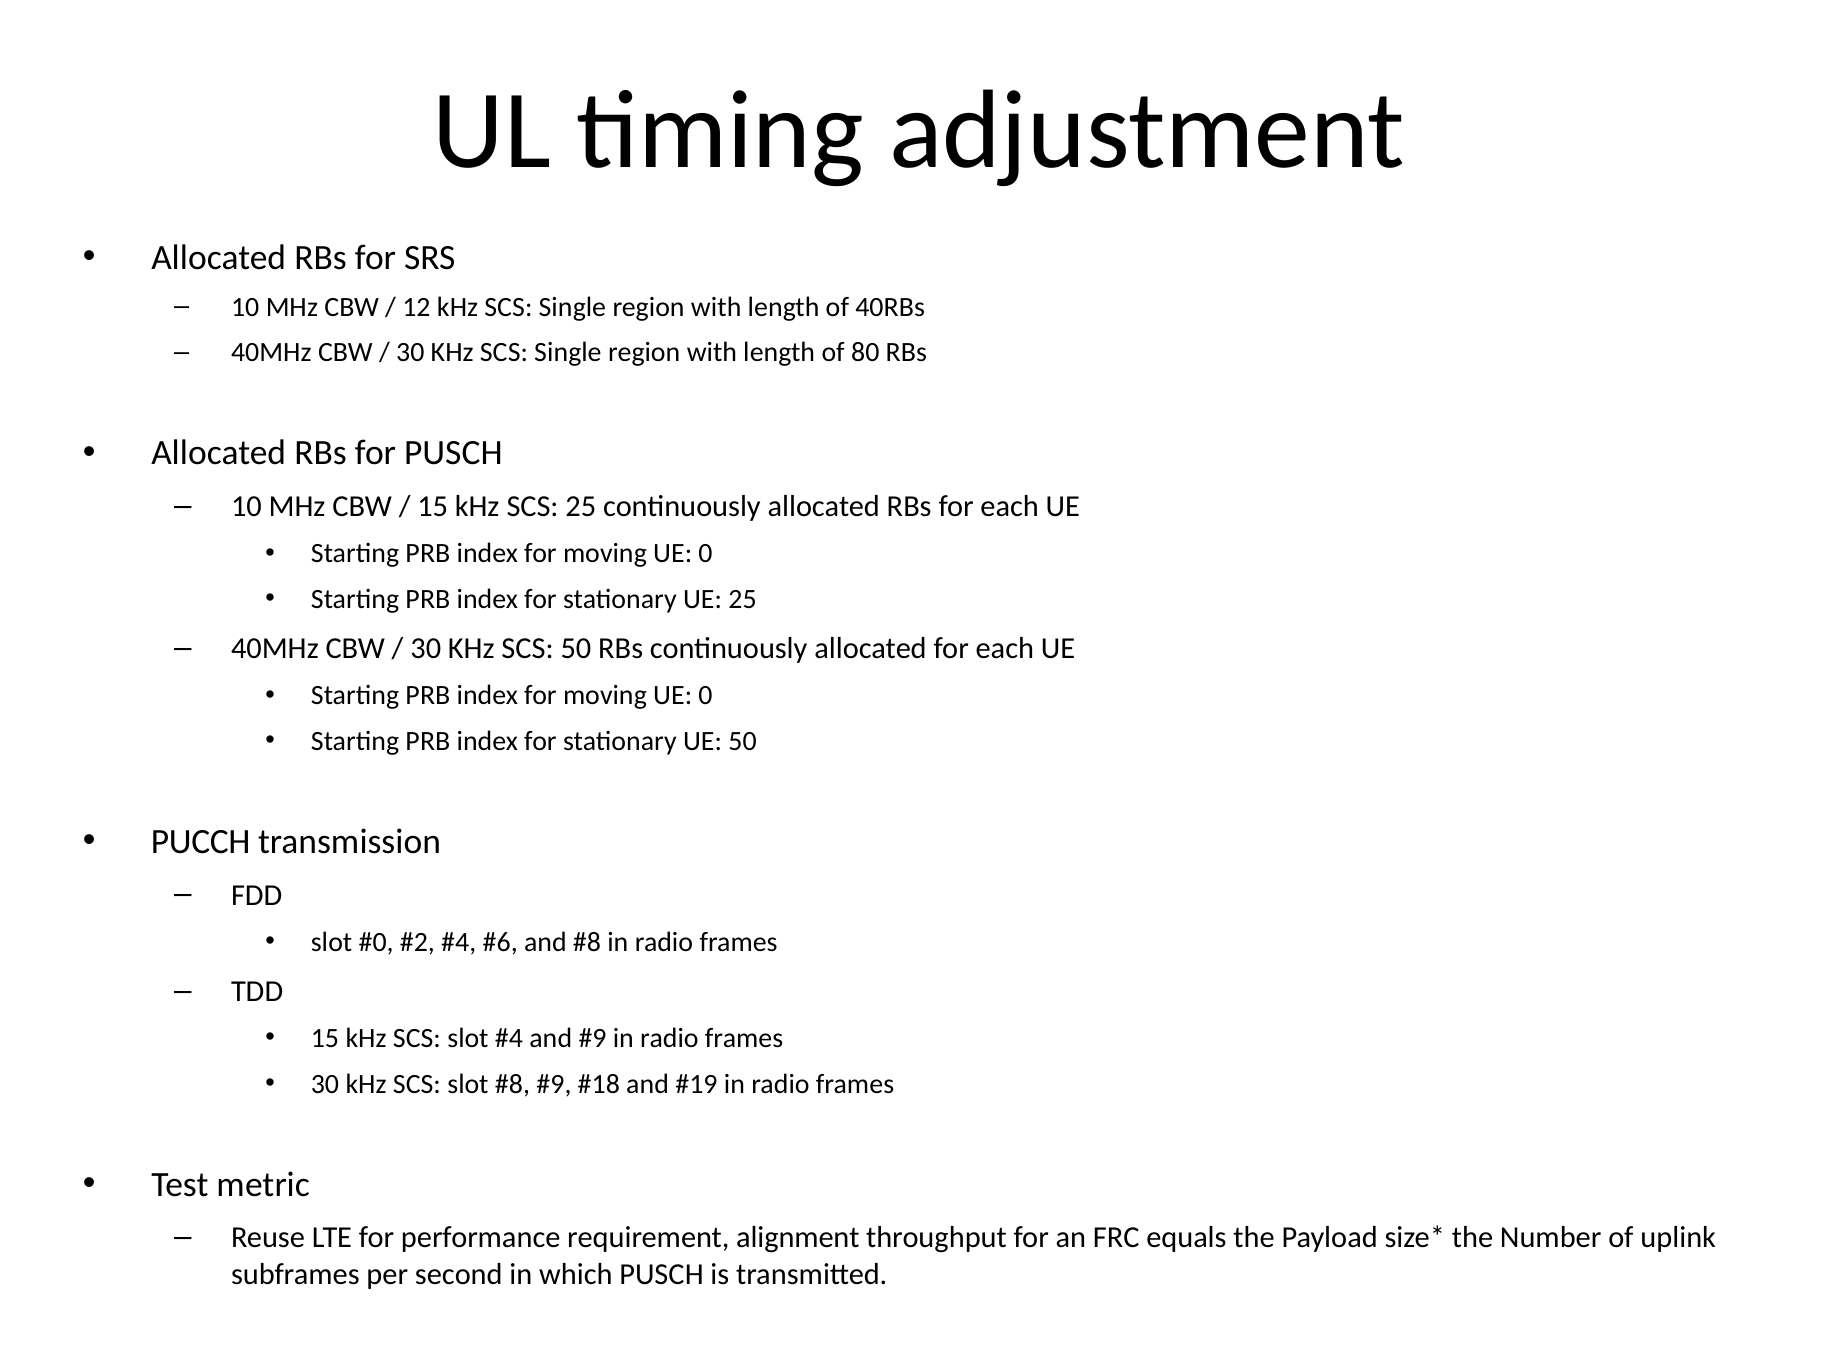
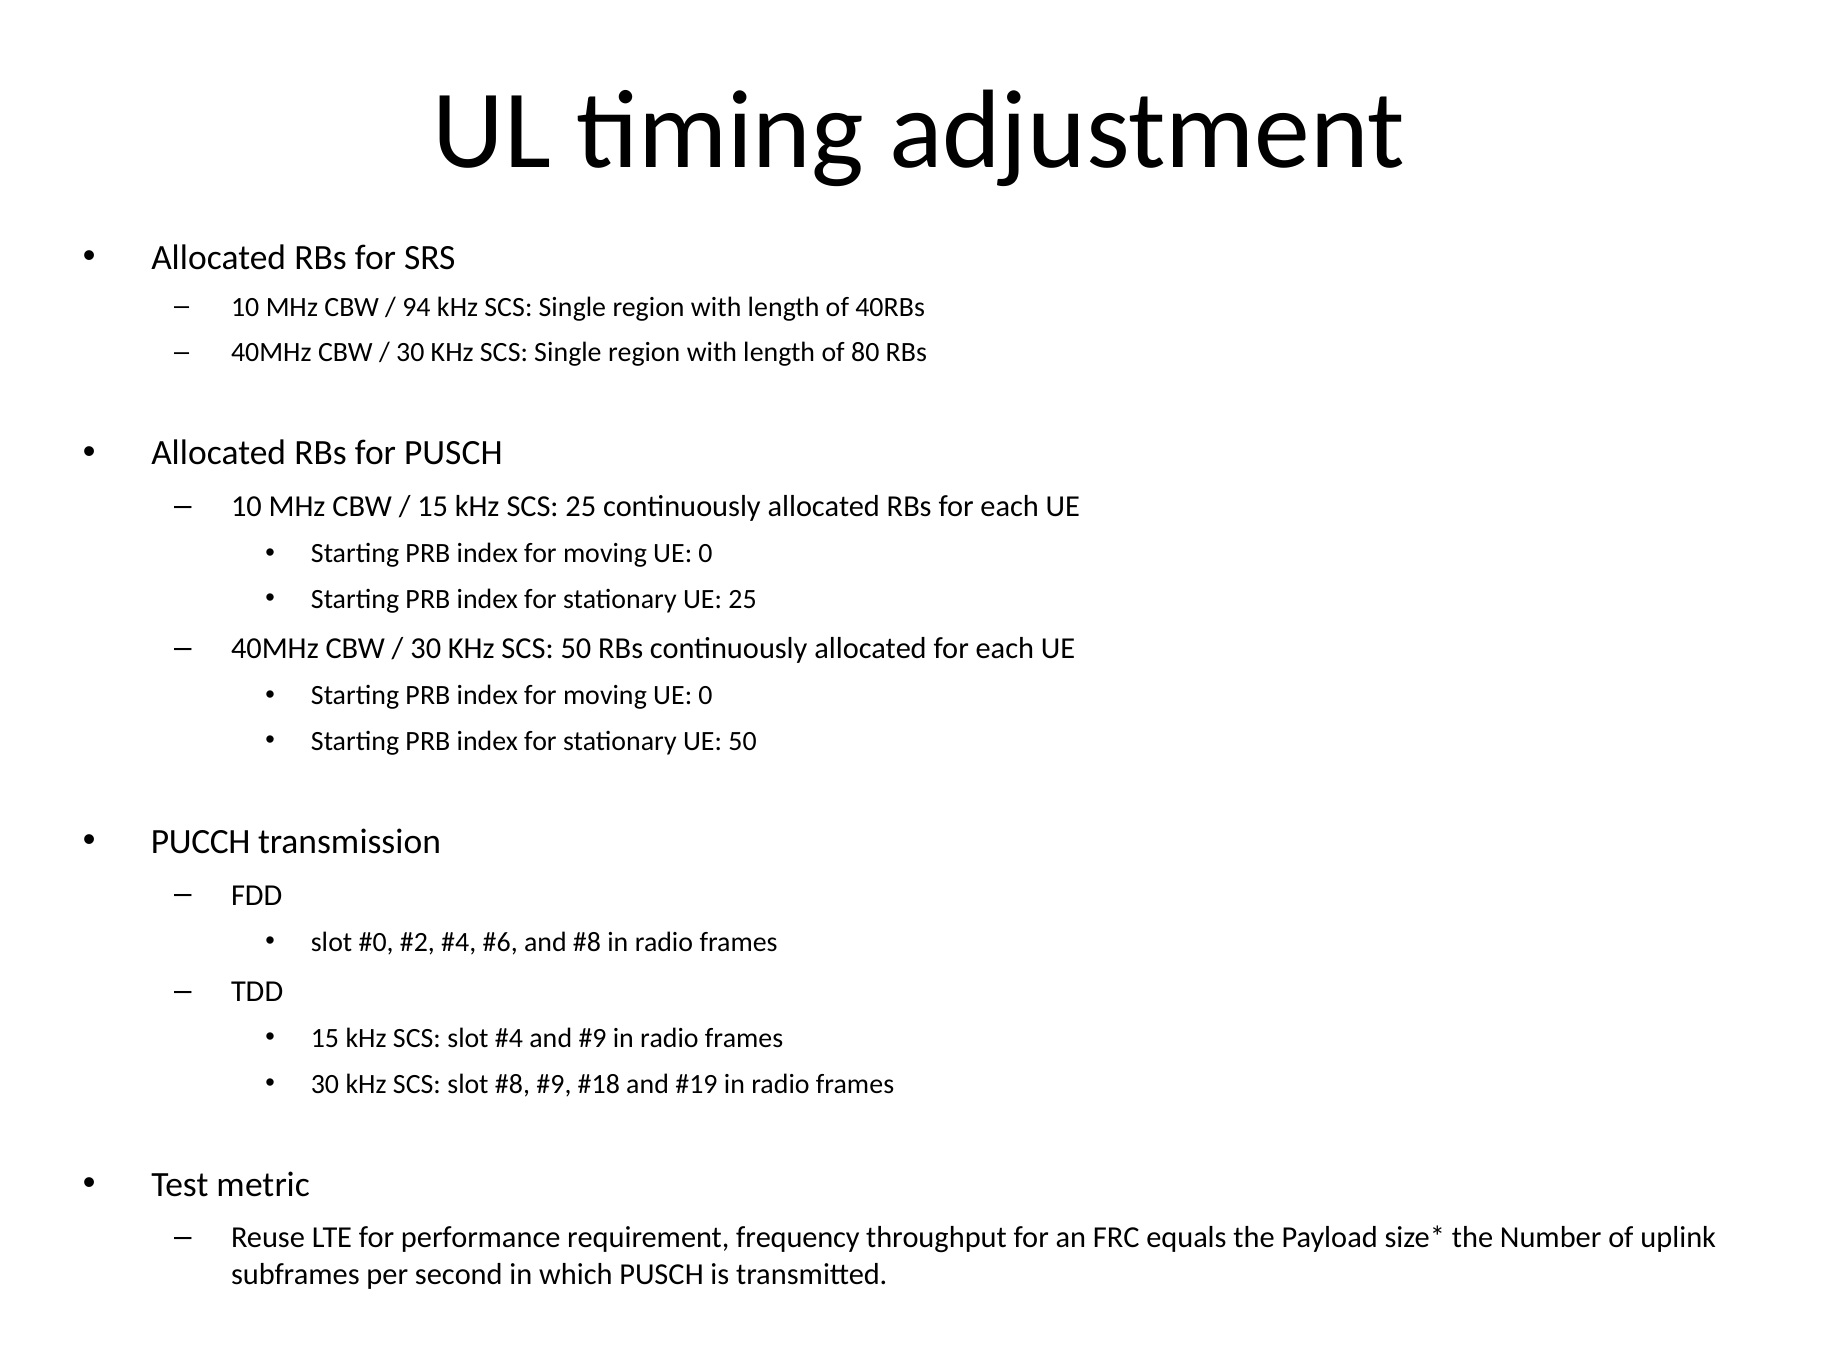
12: 12 -> 94
alignment: alignment -> frequency
